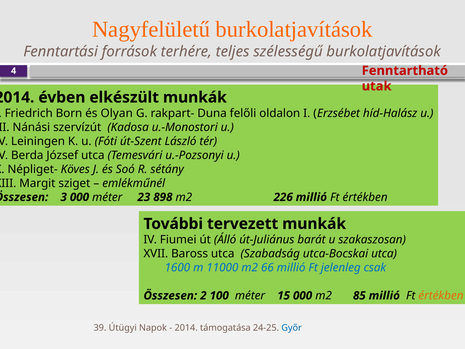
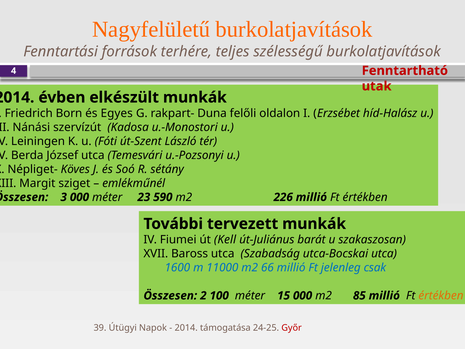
Olyan: Olyan -> Egyes
898: 898 -> 590
Álló: Álló -> Kell
Győr colour: blue -> red
